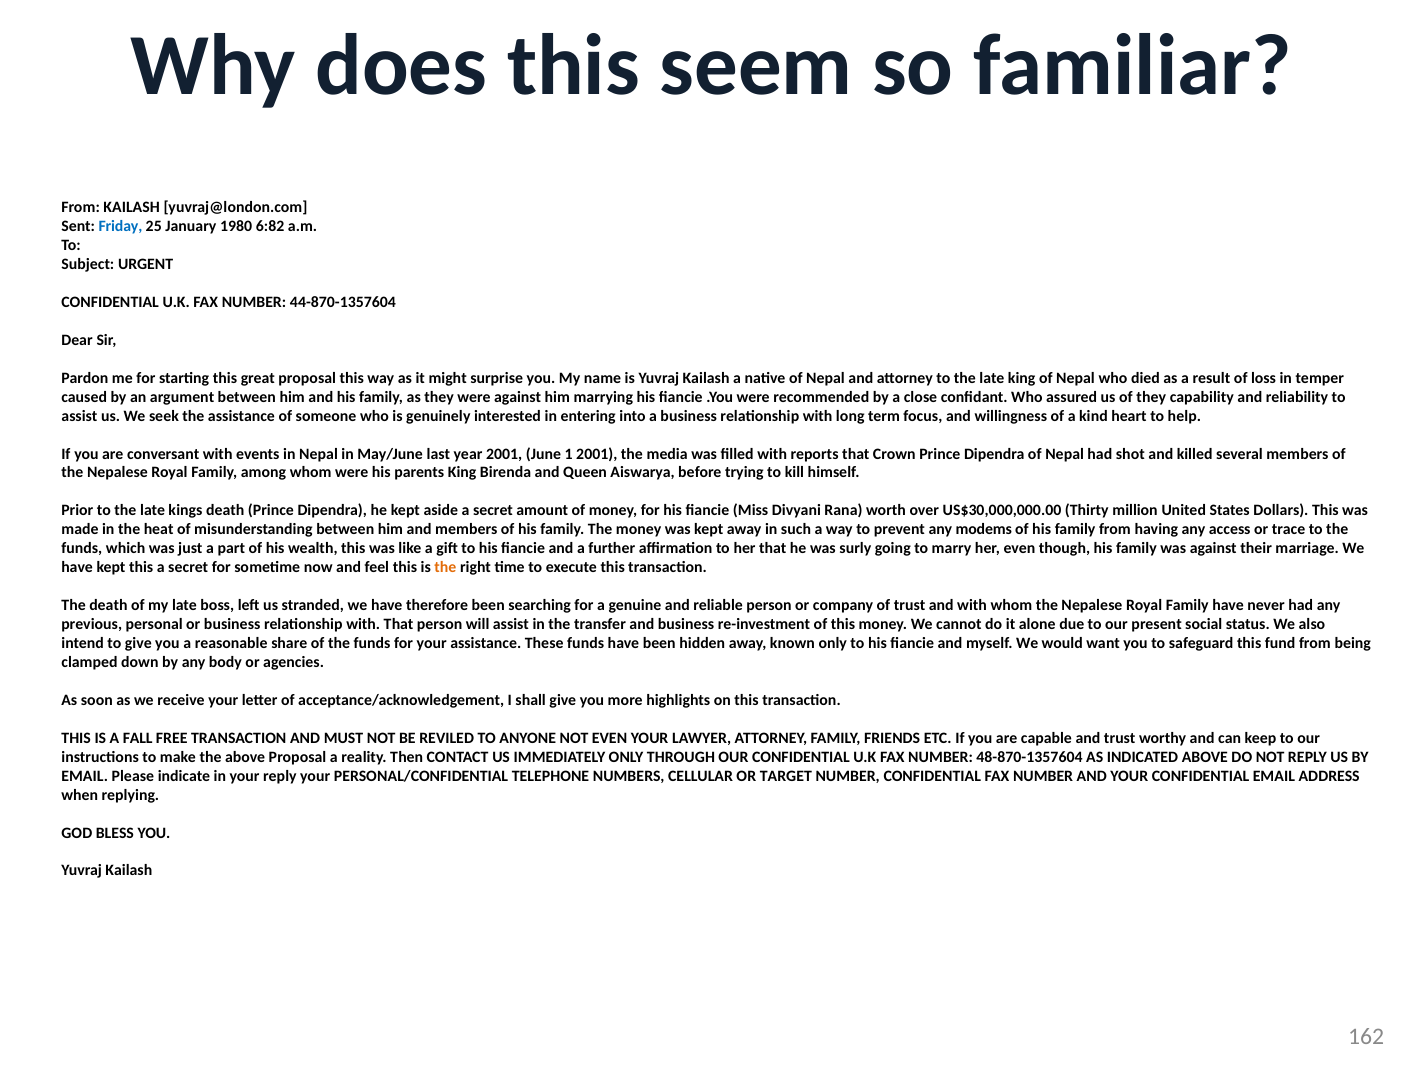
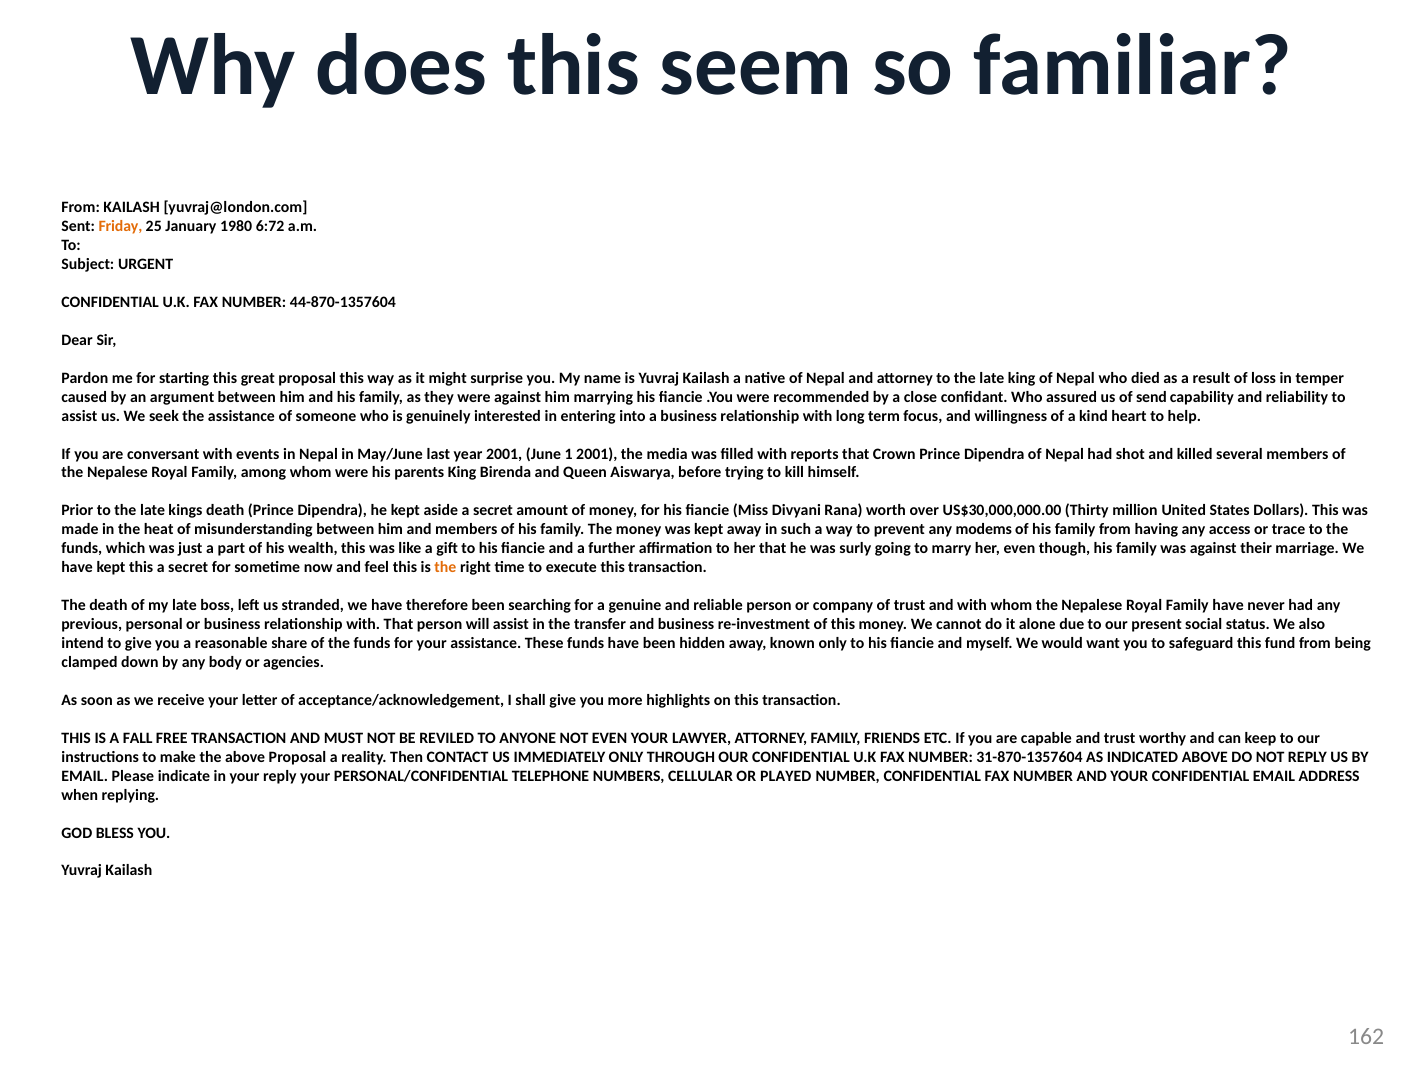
Friday colour: blue -> orange
6:82: 6:82 -> 6:72
of they: they -> send
48-870-1357604: 48-870-1357604 -> 31-870-1357604
TARGET: TARGET -> PLAYED
